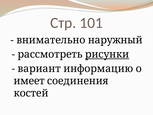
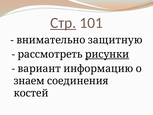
Стр underline: none -> present
наружный: наружный -> защитную
имеет: имеет -> знаем
